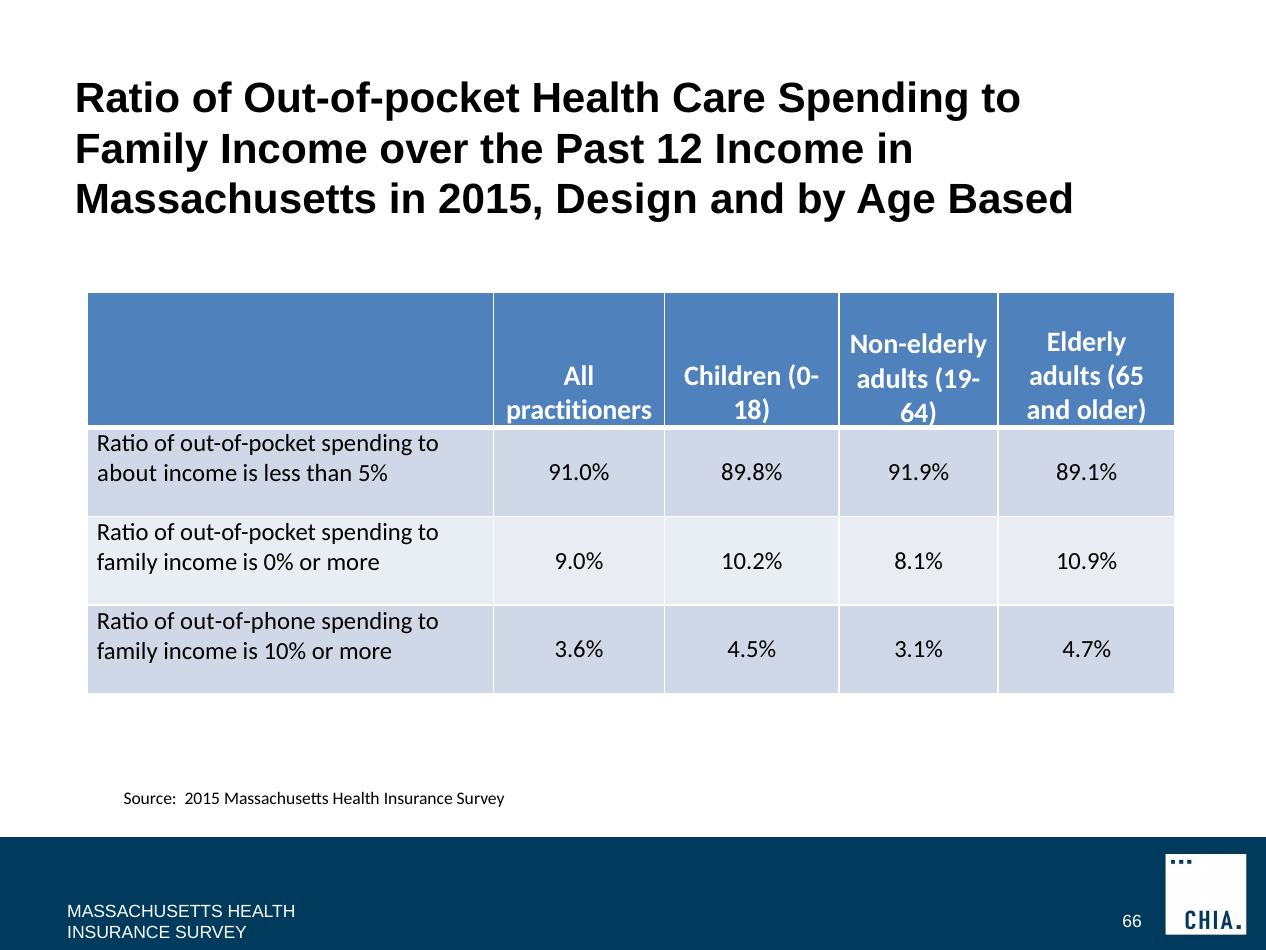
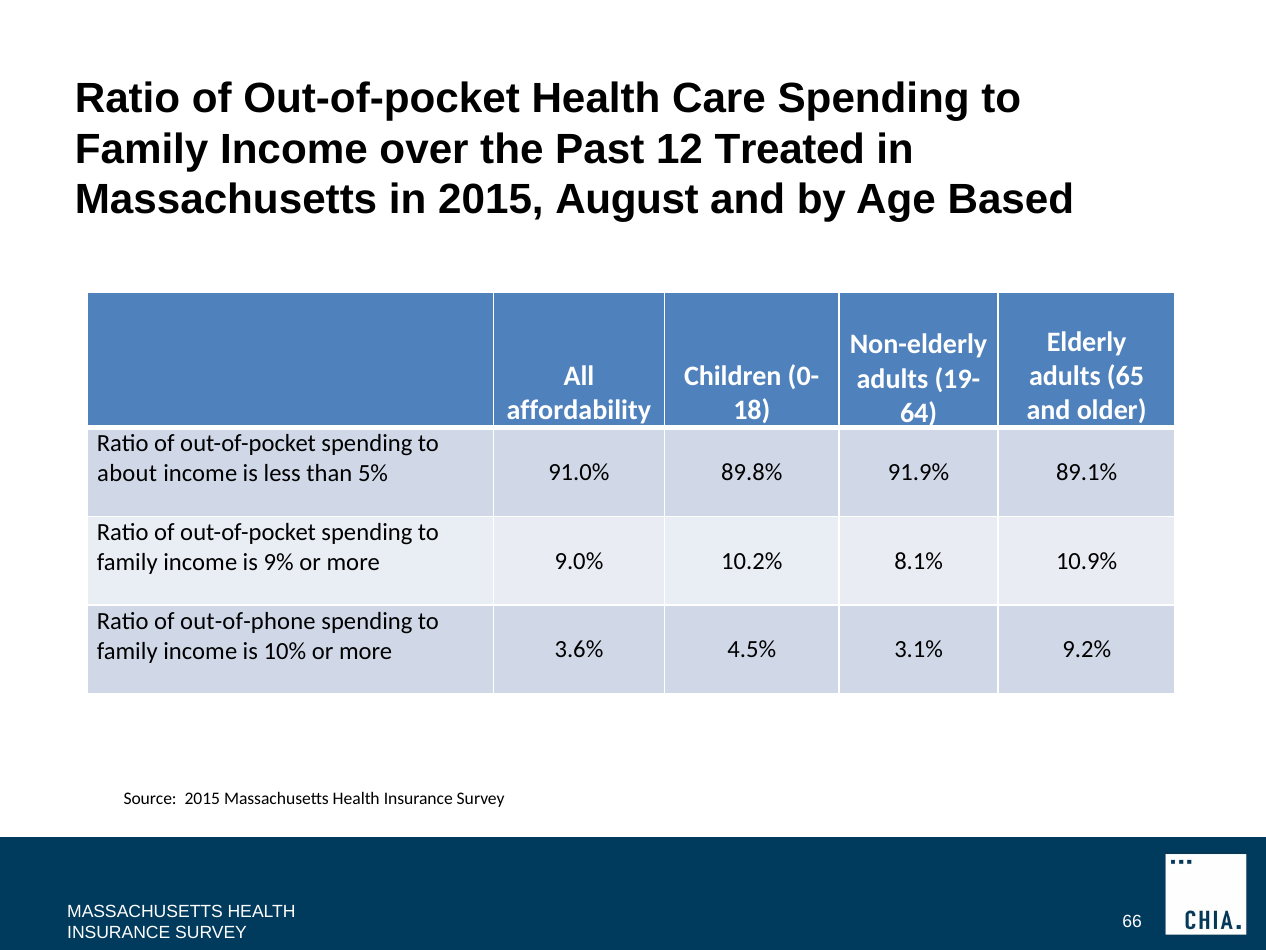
12 Income: Income -> Treated
Design: Design -> August
practitioners: practitioners -> affordability
0%: 0% -> 9%
4.7%: 4.7% -> 9.2%
